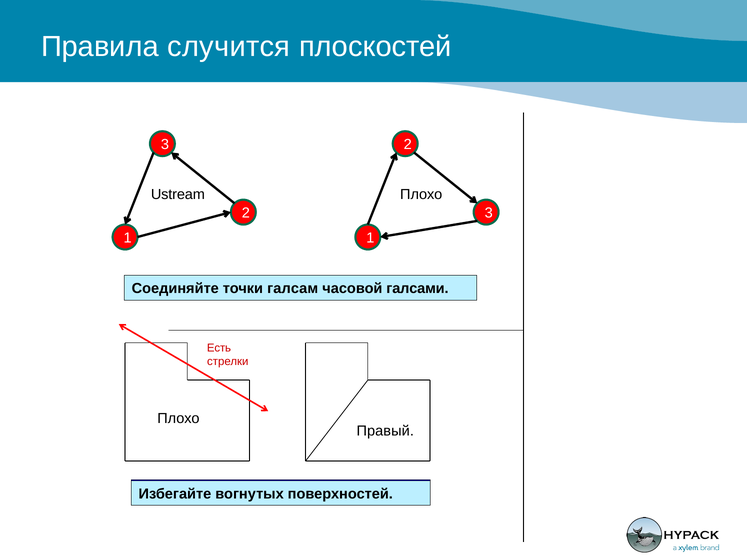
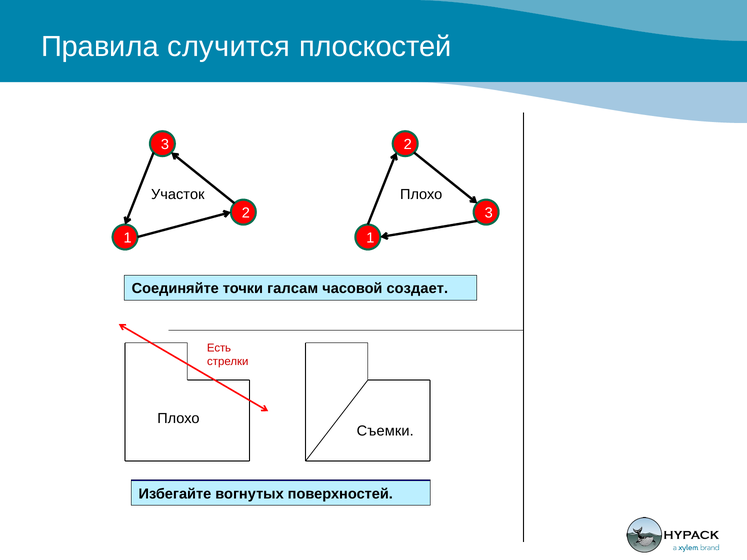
Ustream: Ustream -> Участок
галсами: галсами -> создает
Правый: Правый -> Съемки
